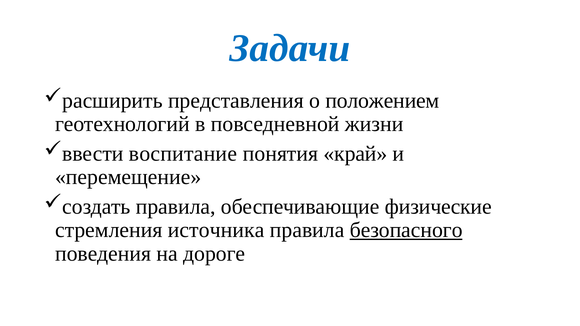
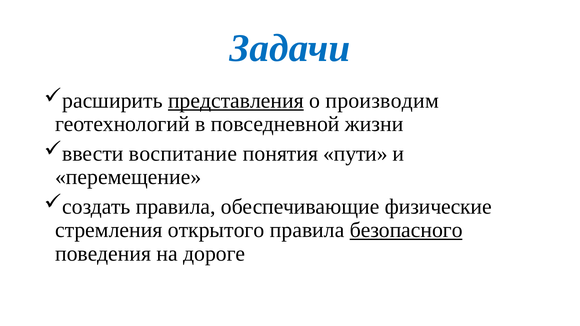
представления underline: none -> present
положением: положением -> производим
край: край -> пути
источника: источника -> открытого
